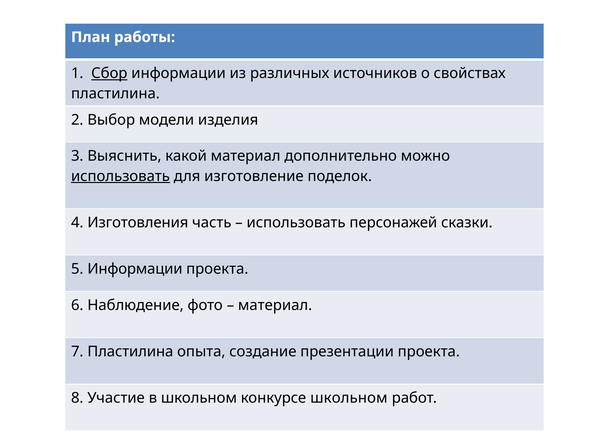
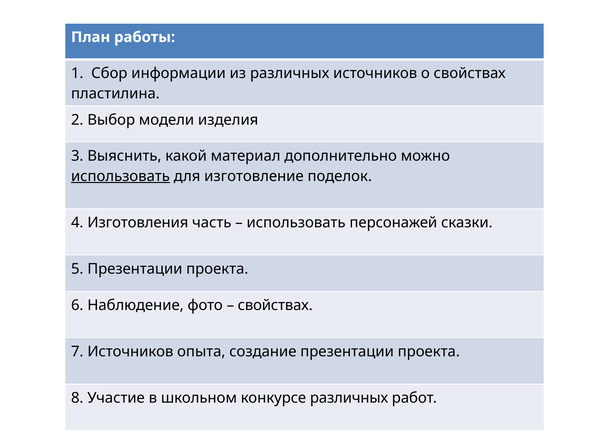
Сбор underline: present -> none
5 Информации: Информации -> Презентации
материал at (275, 305): материал -> свойствах
7 Пластилина: Пластилина -> Источников
конкурсе школьном: школьном -> различных
